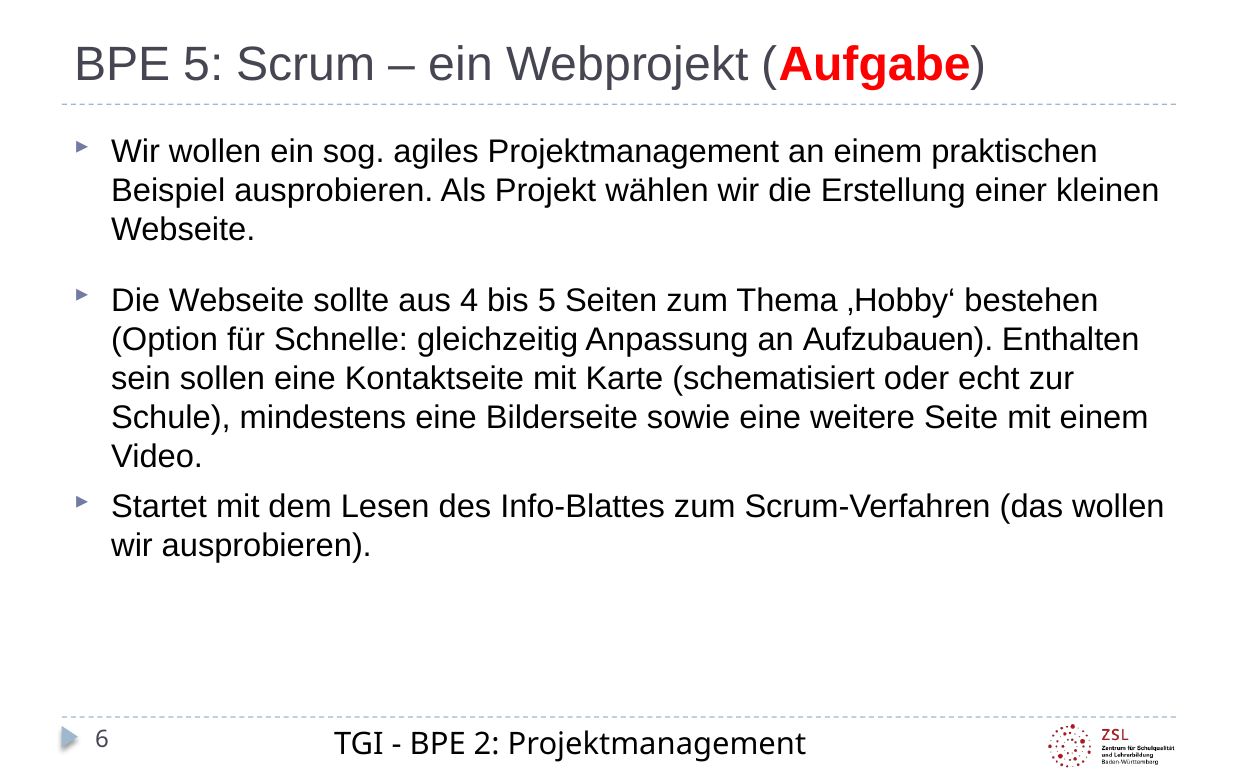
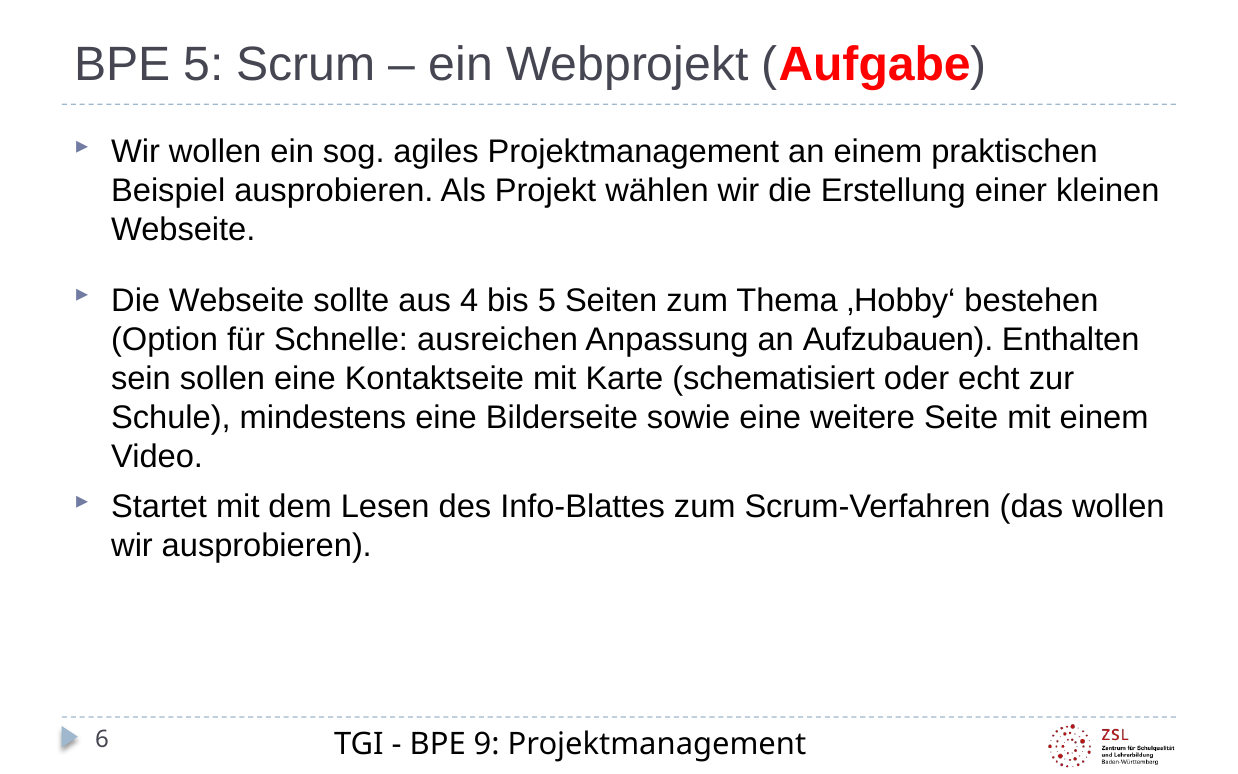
gleichzeitig: gleichzeitig -> ausreichen
2: 2 -> 9
